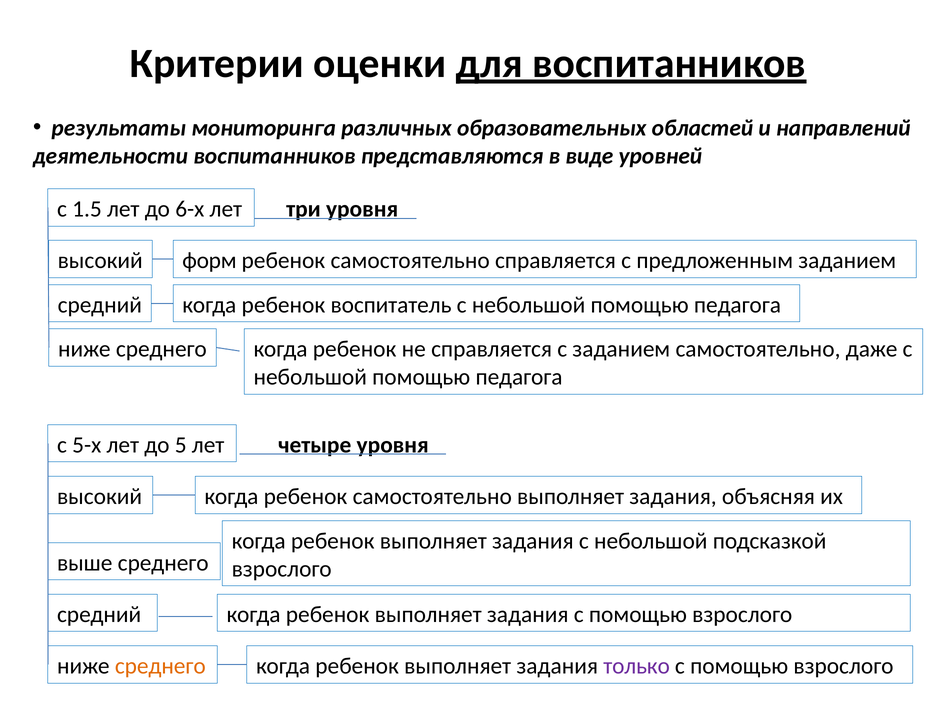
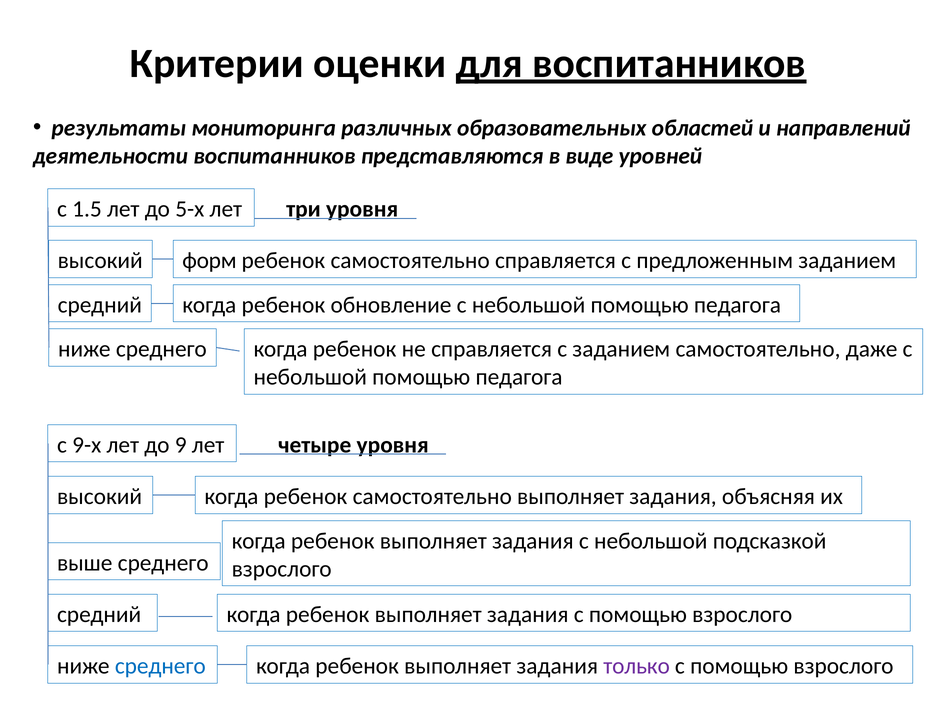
6-х: 6-х -> 5-х
воспитатель: воспитатель -> обновление
5-х: 5-х -> 9-х
5: 5 -> 9
среднего at (160, 666) colour: orange -> blue
